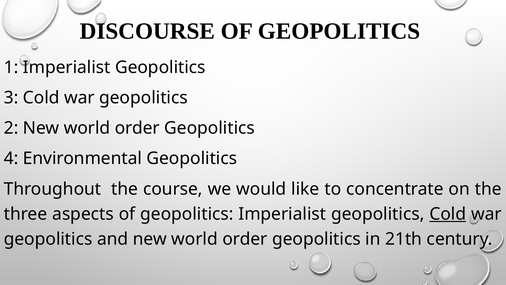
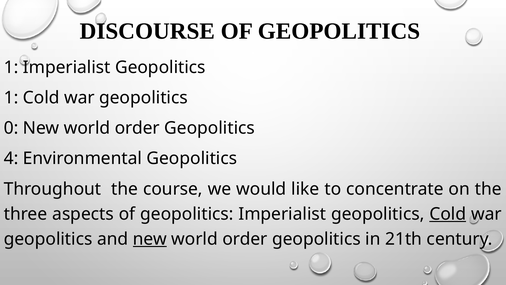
3 at (11, 98): 3 -> 1
2: 2 -> 0
new at (150, 239) underline: none -> present
